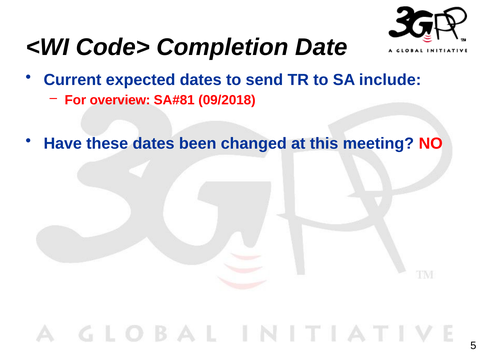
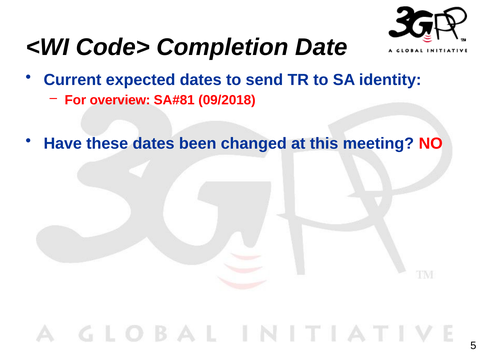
include: include -> identity
